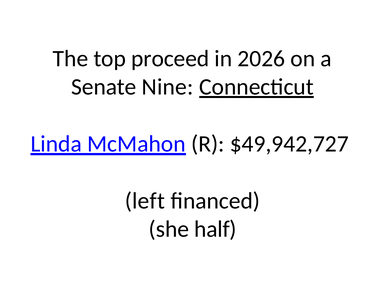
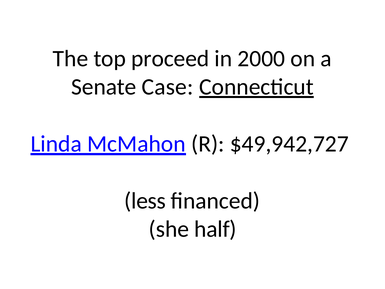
2026: 2026 -> 2000
Nine: Nine -> Case
left: left -> less
